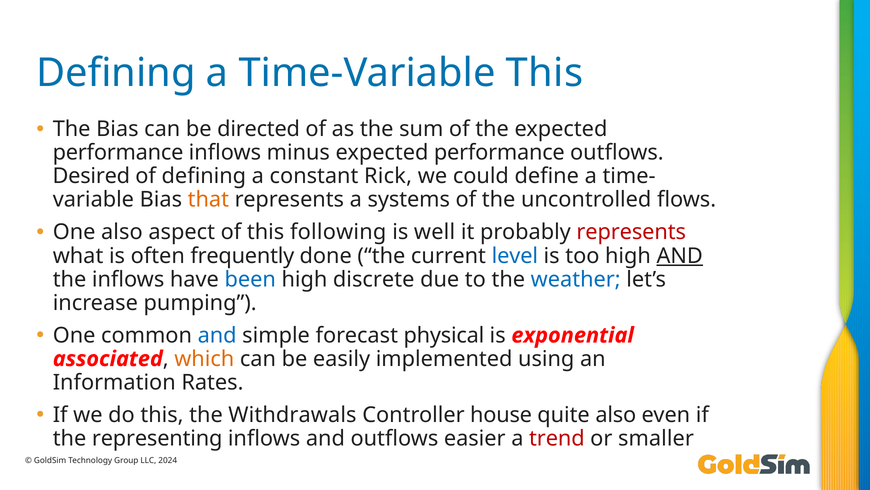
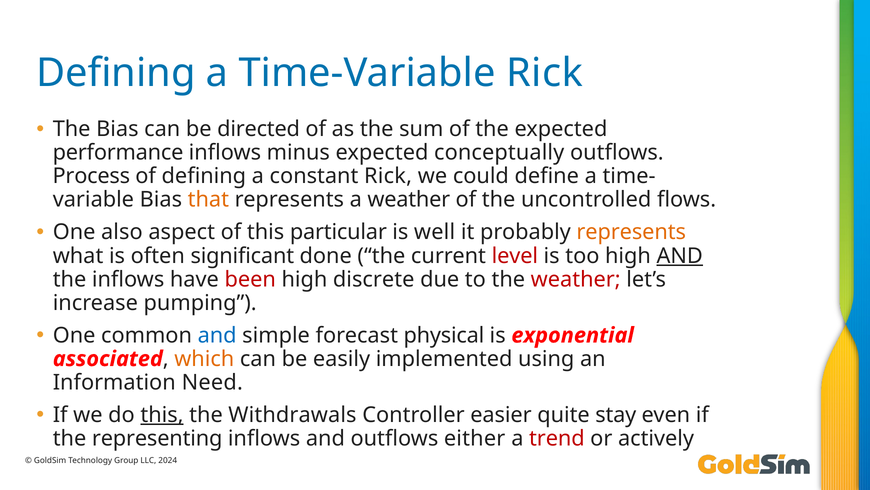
Time-Variable This: This -> Rick
minus expected performance: performance -> conceptually
Desired: Desired -> Process
a systems: systems -> weather
following: following -> particular
represents at (631, 232) colour: red -> orange
frequently: frequently -> significant
level colour: blue -> red
been colour: blue -> red
weather at (576, 279) colour: blue -> red
Rates: Rates -> Need
this at (162, 415) underline: none -> present
house: house -> easier
quite also: also -> stay
easier: easier -> either
smaller: smaller -> actively
